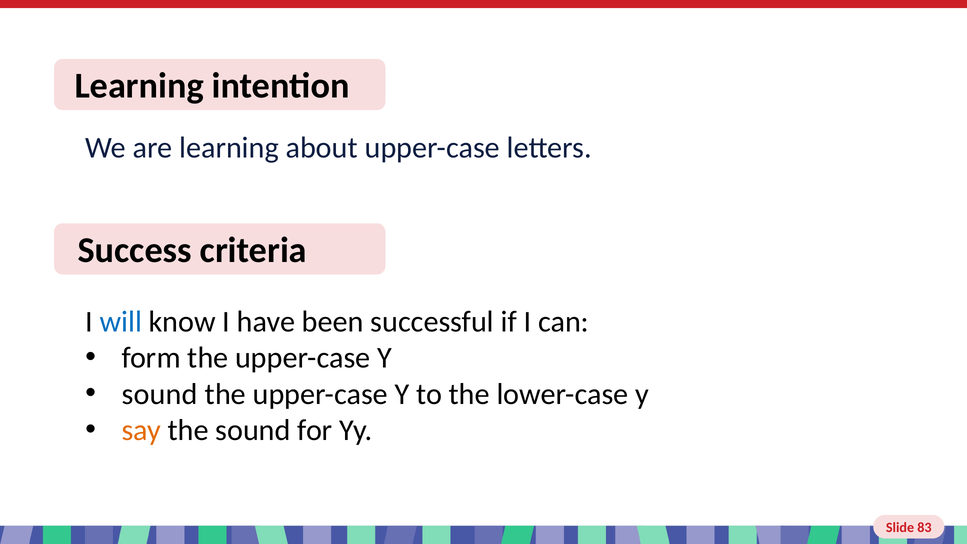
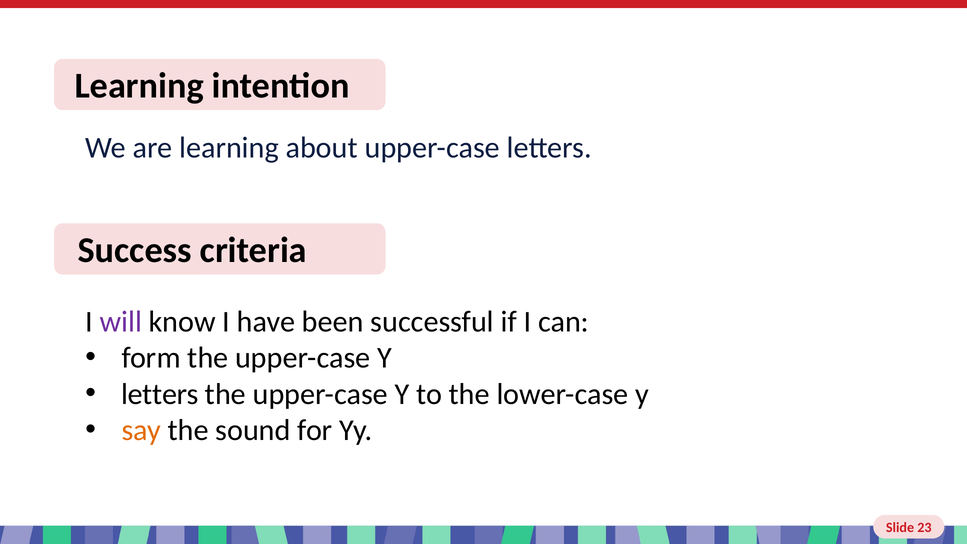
will colour: blue -> purple
sound at (160, 394): sound -> letters
83: 83 -> 23
